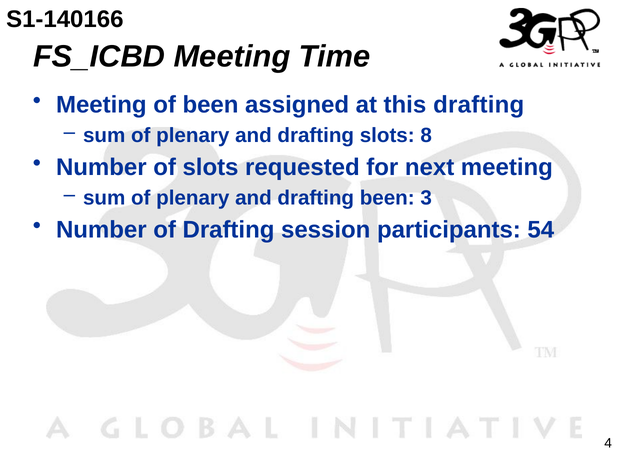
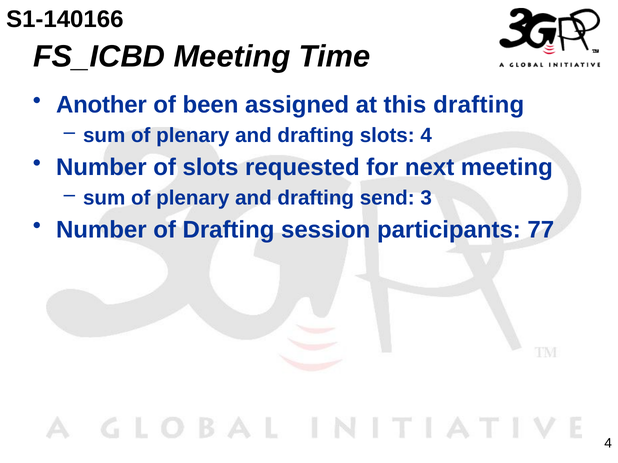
Meeting at (101, 105): Meeting -> Another
slots 8: 8 -> 4
drafting been: been -> send
54: 54 -> 77
